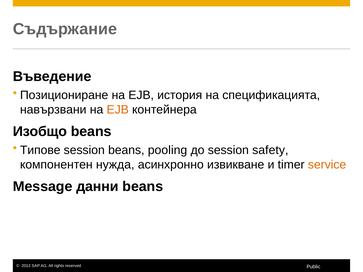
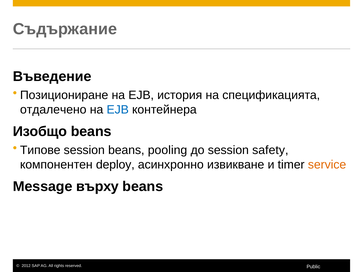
навързвани: навързвани -> отдалечено
EJB at (118, 110) colour: orange -> blue
нужда: нужда -> deploy
данни: данни -> върху
